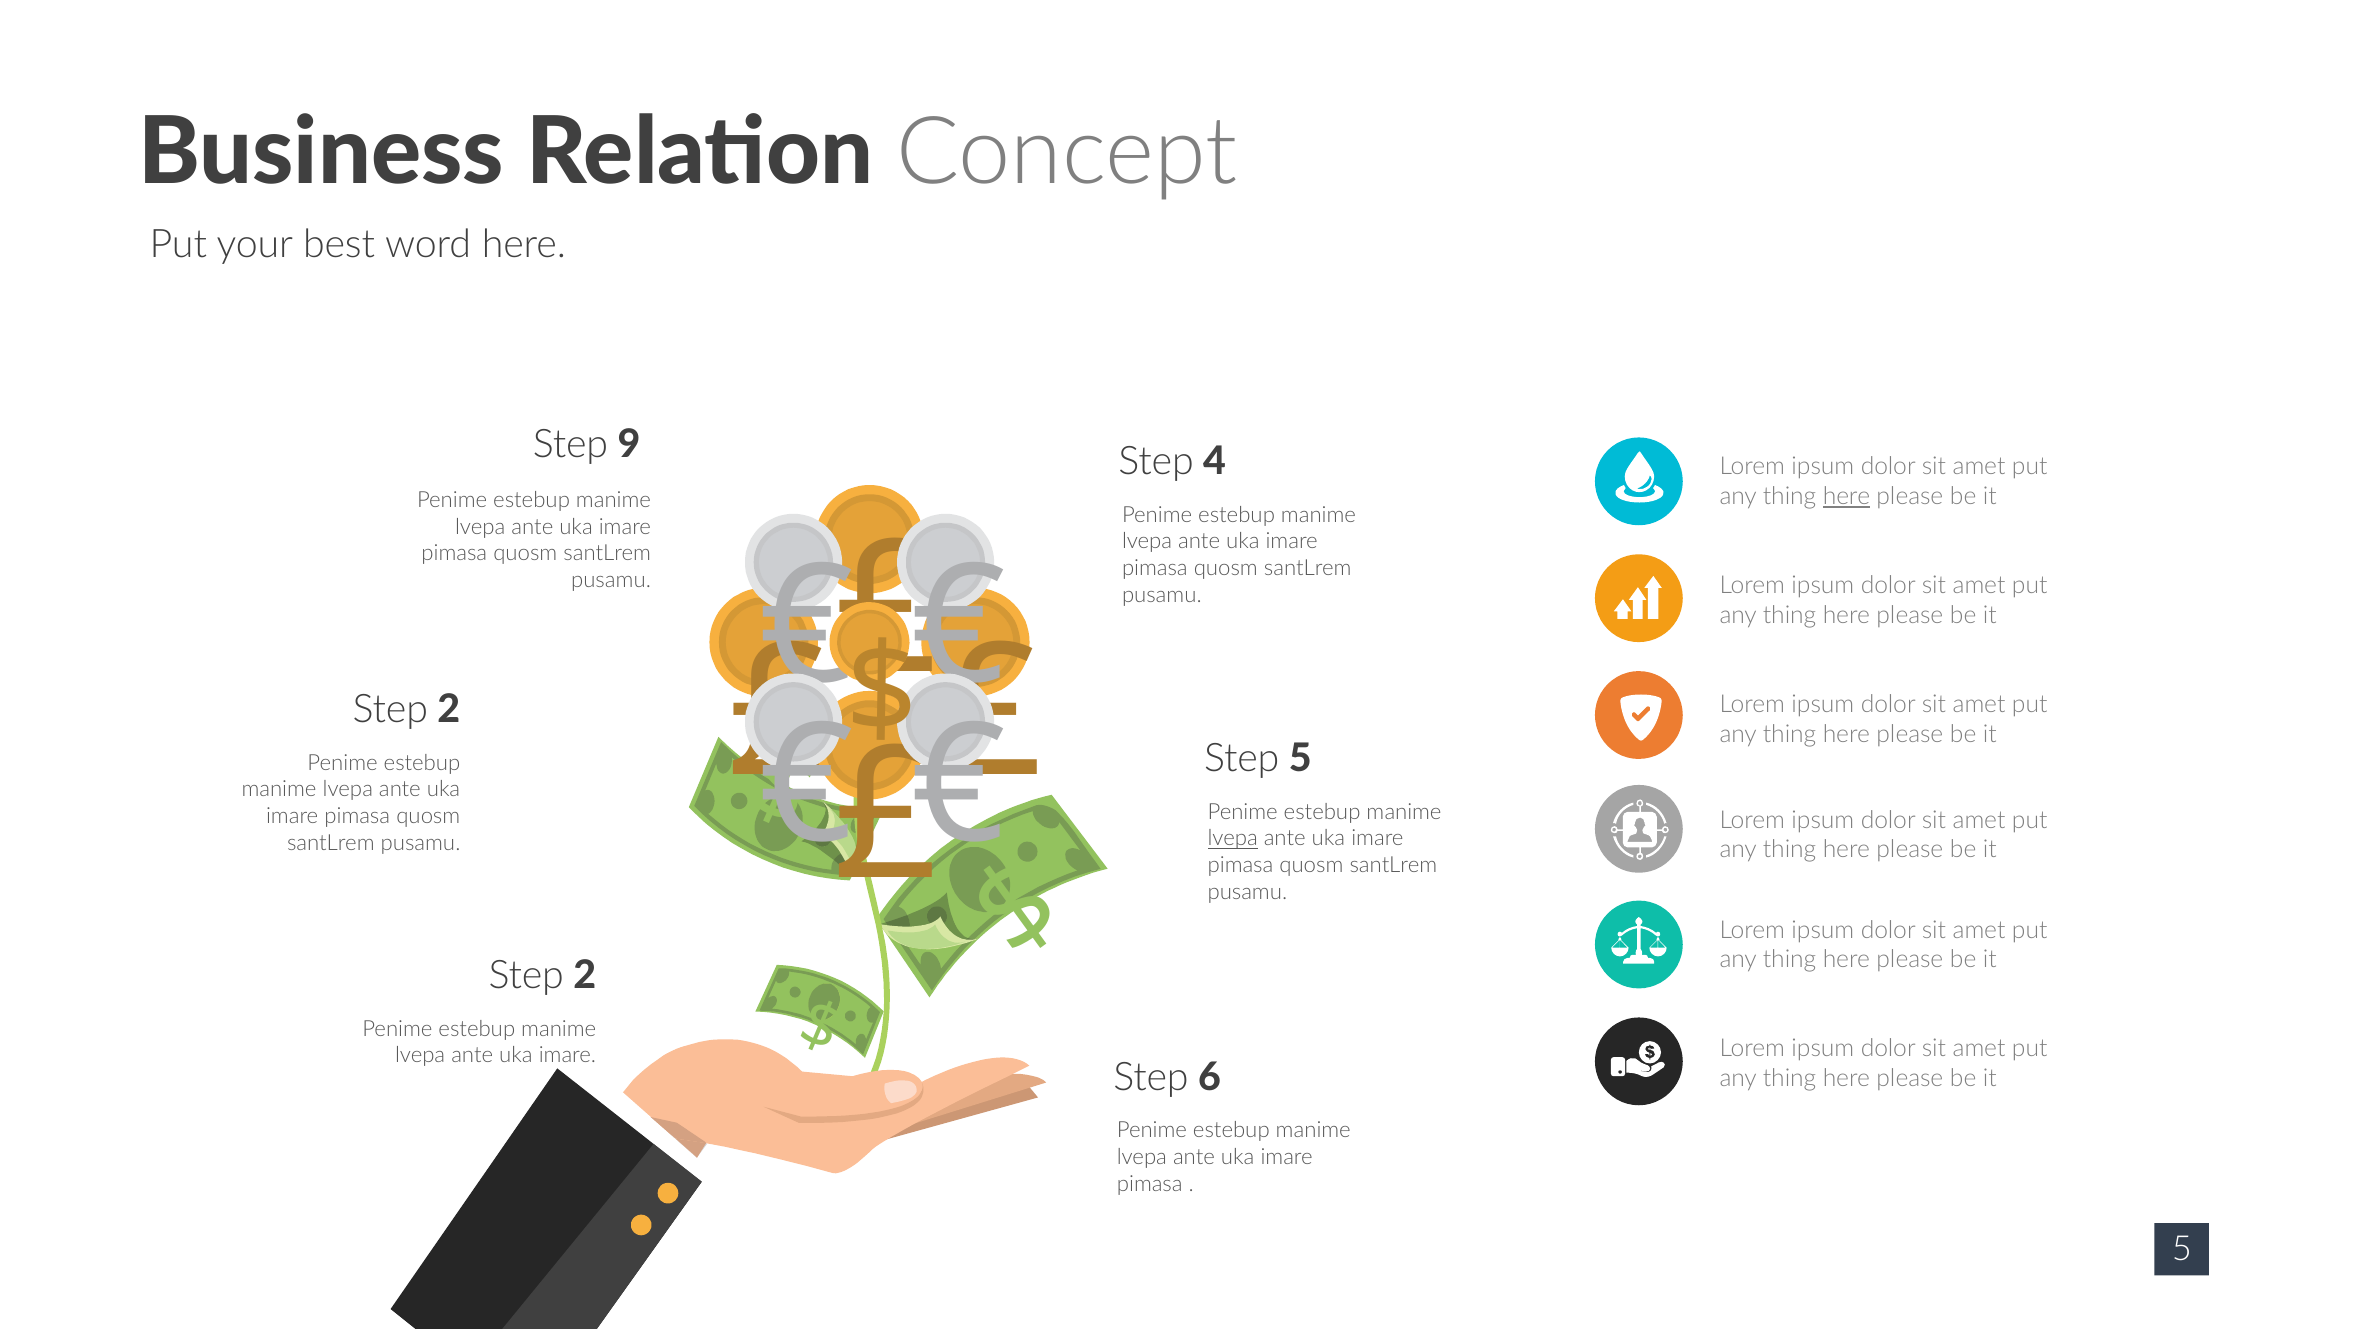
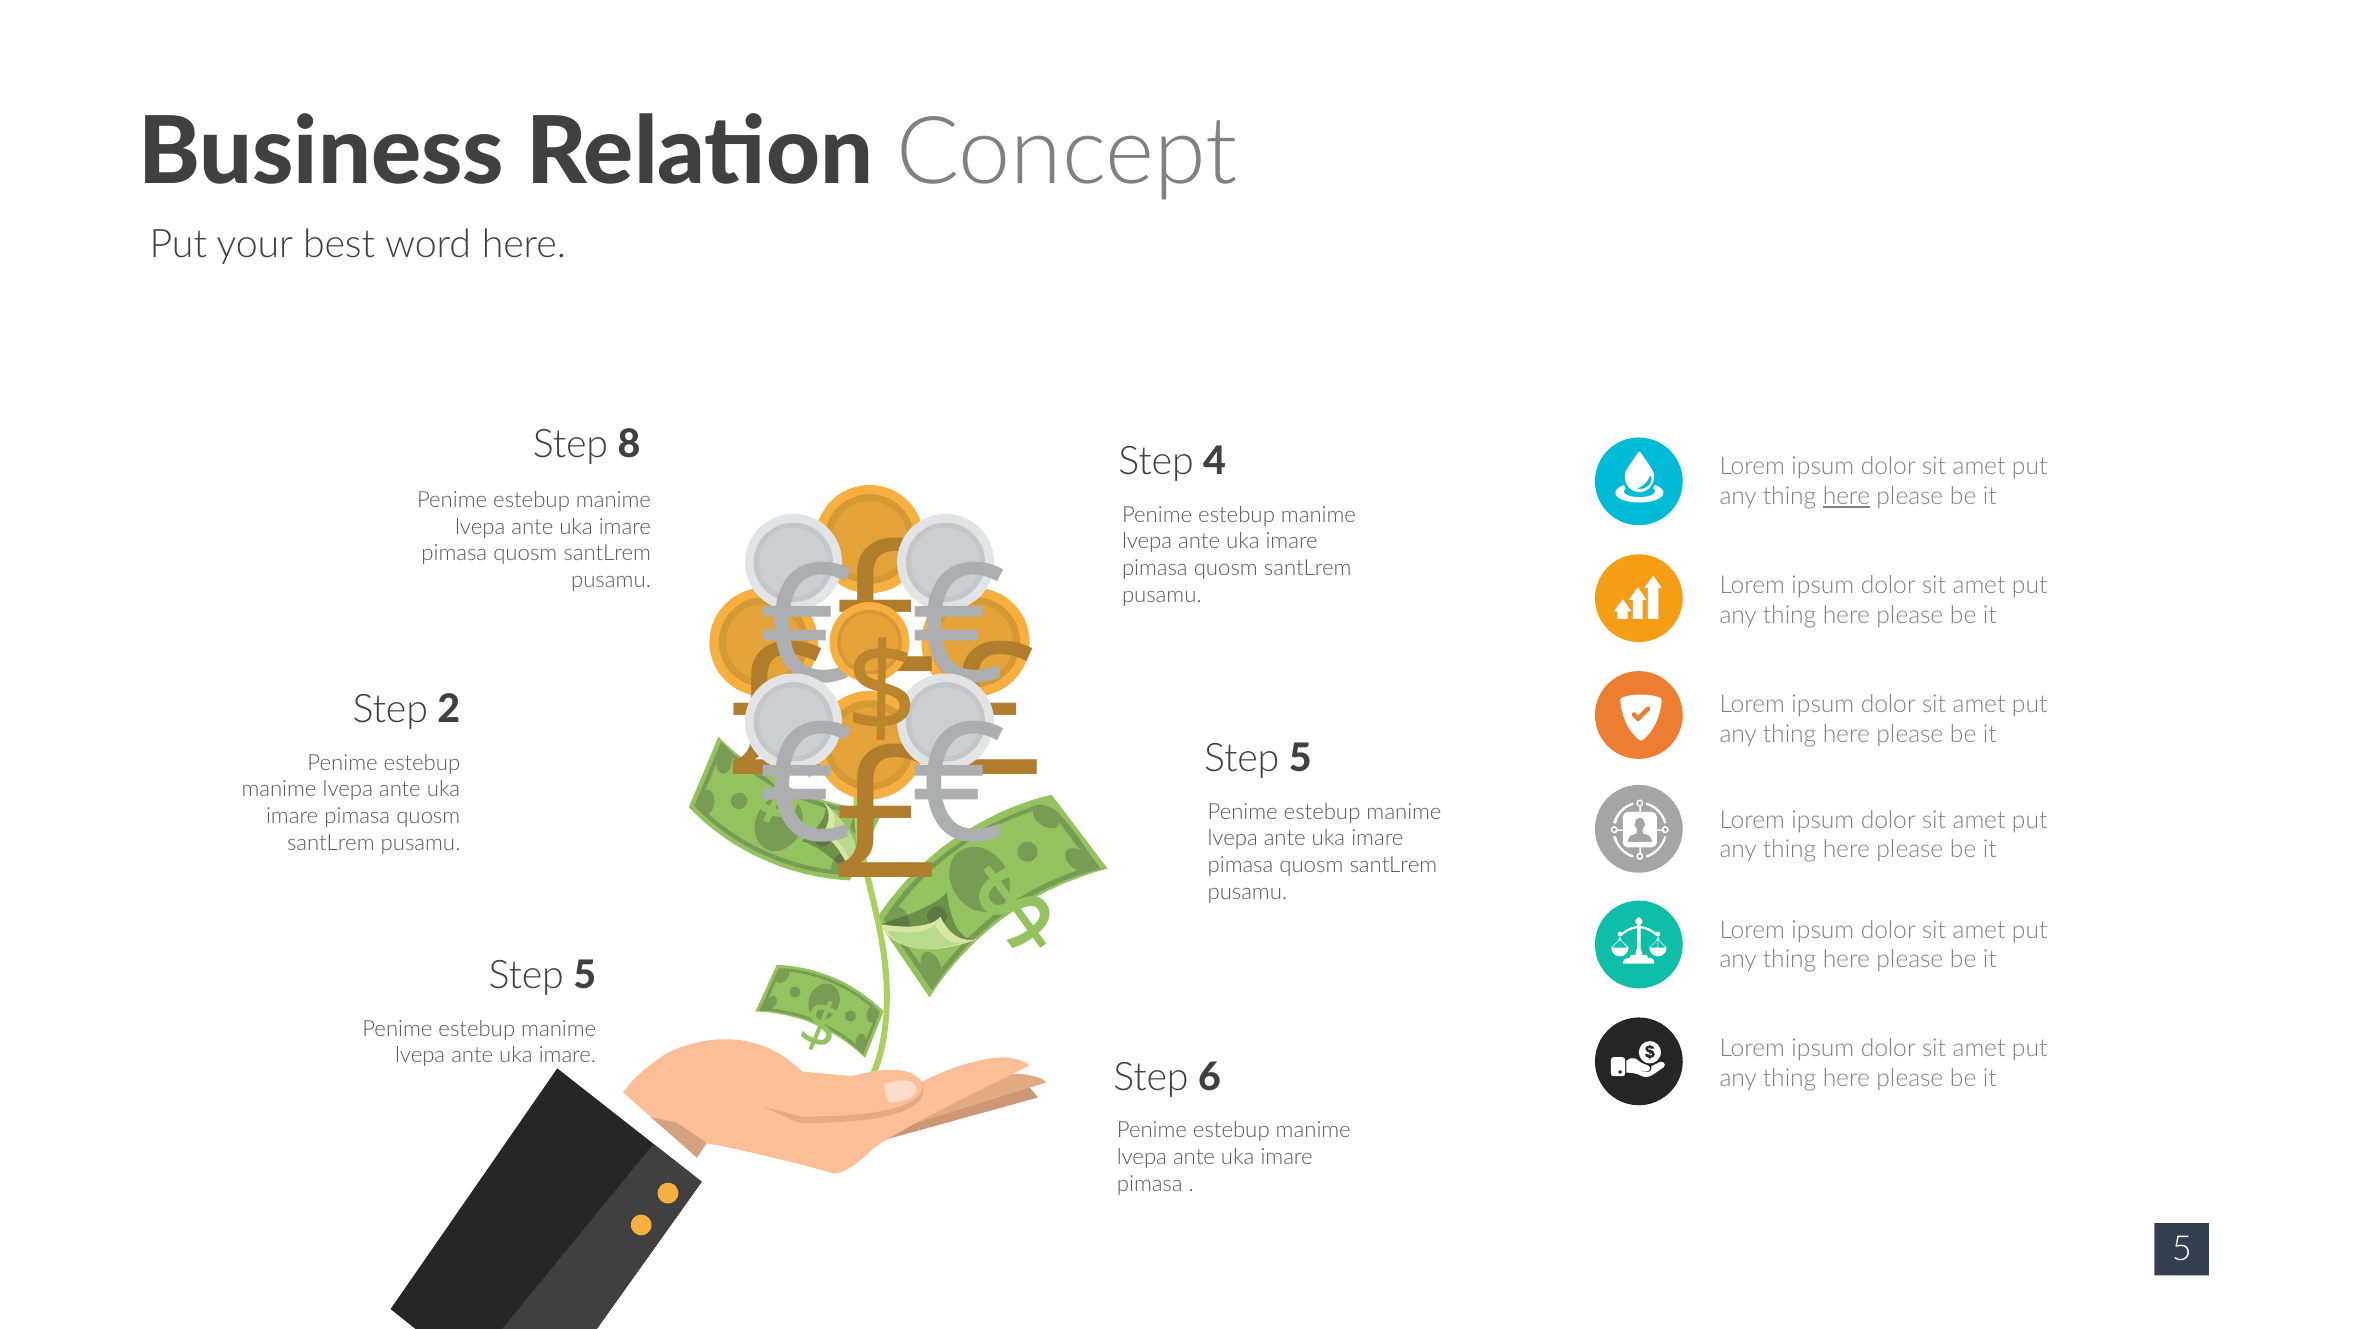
9: 9 -> 8
lvepa at (1233, 839) underline: present -> none
2 at (585, 976): 2 -> 5
